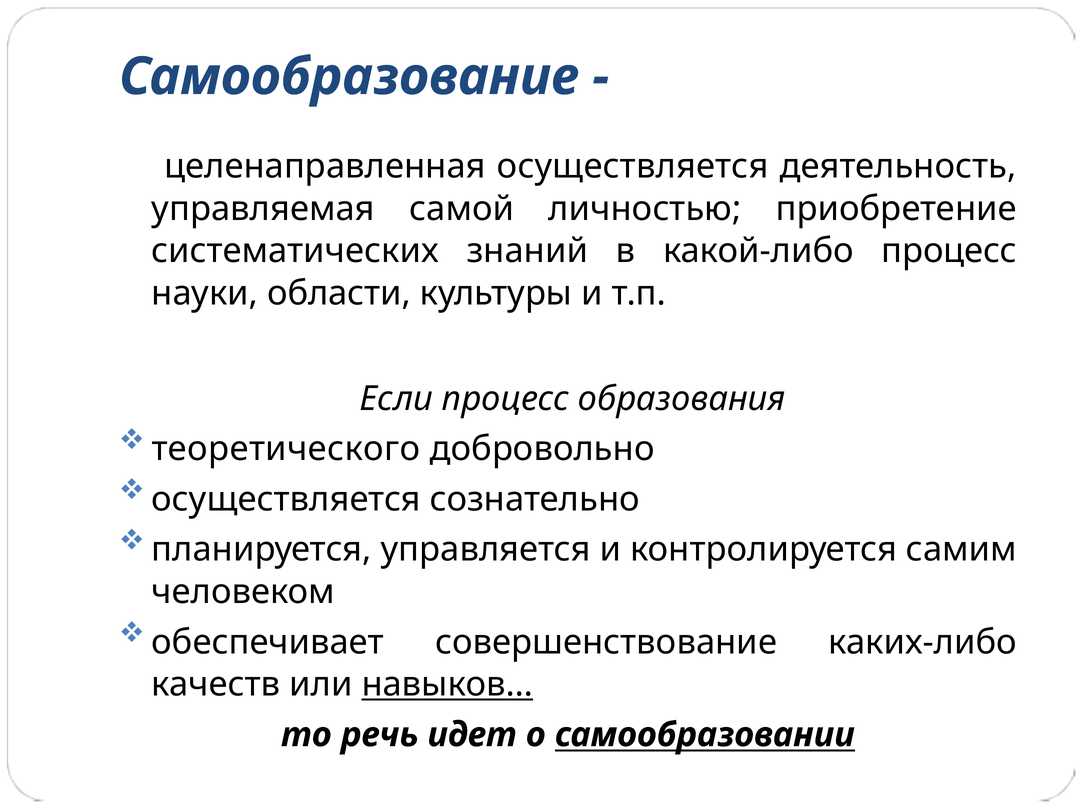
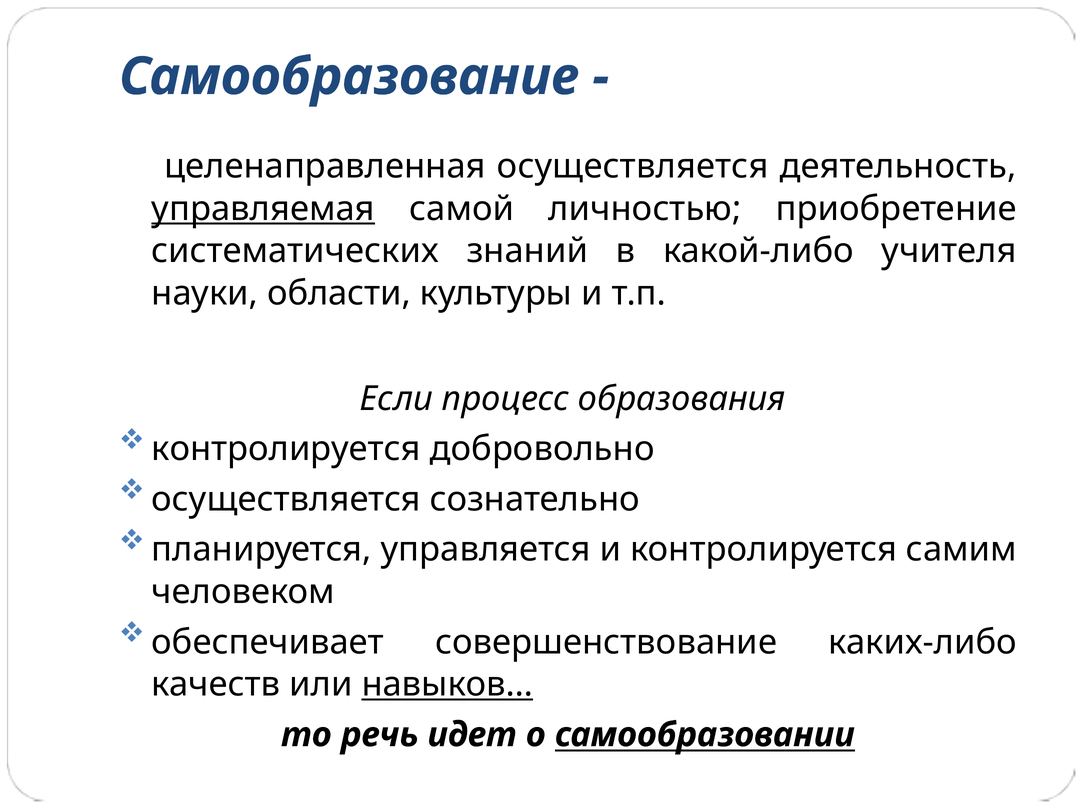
управляемая underline: none -> present
какой-либо процесс: процесс -> учителя
теоретического at (286, 449): теоретического -> контролируется
